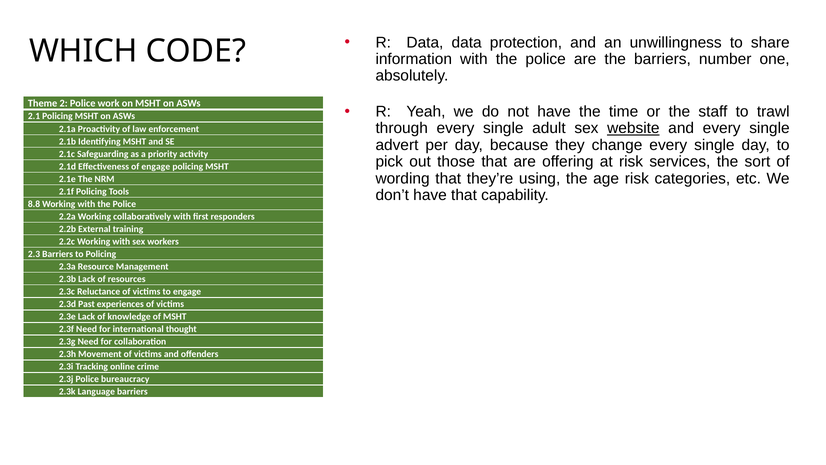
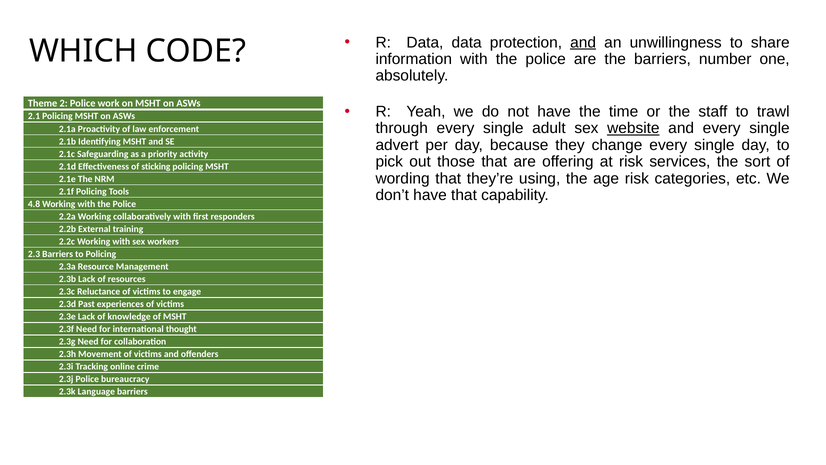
and at (583, 42) underline: none -> present
of engage: engage -> sticking
8.8: 8.8 -> 4.8
